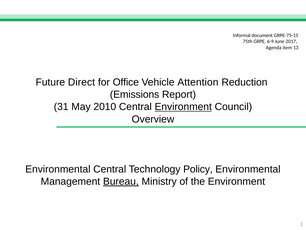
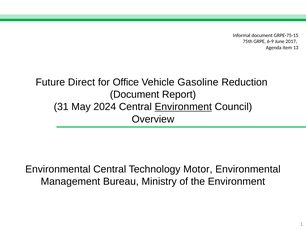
Attention: Attention -> Gasoline
Emissions at (135, 94): Emissions -> Document
2010: 2010 -> 2024
Policy: Policy -> Motor
Bureau underline: present -> none
